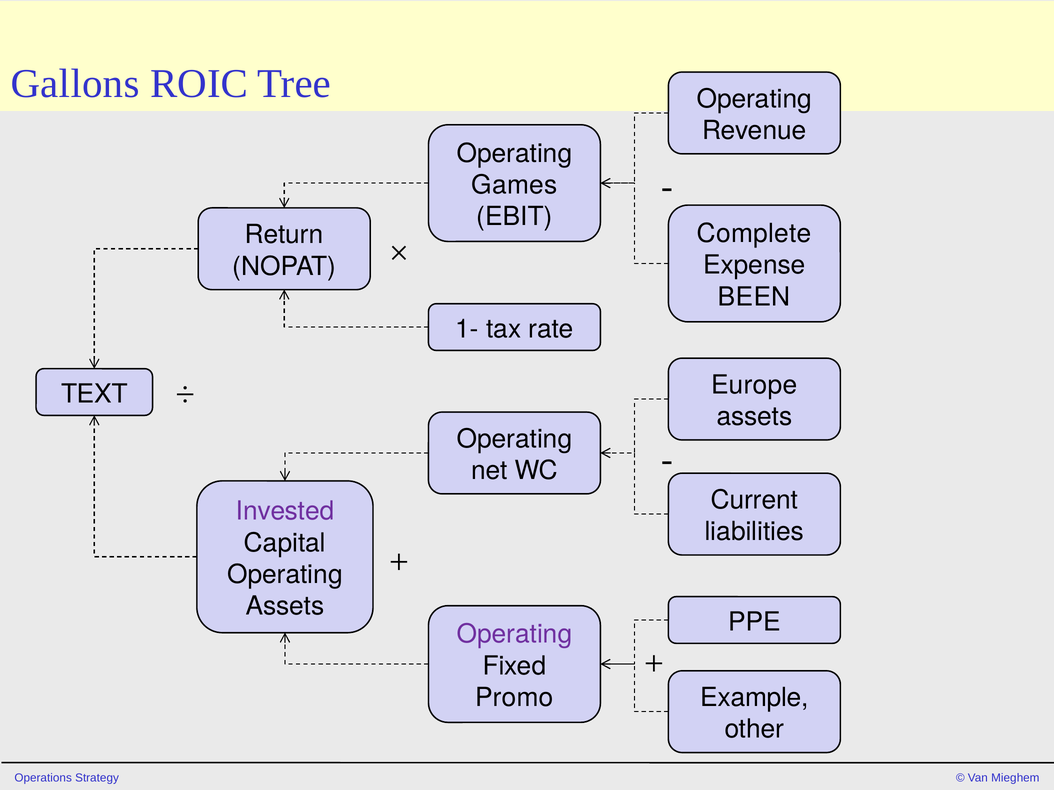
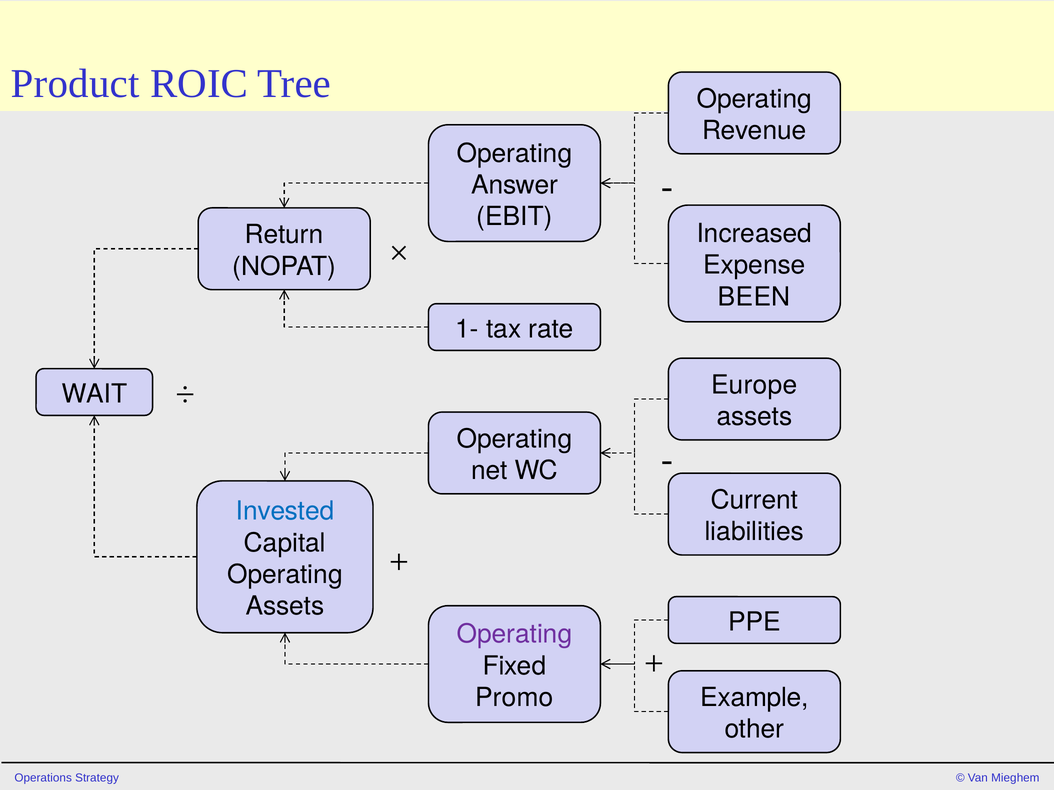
Gallons: Gallons -> Product
Games: Games -> Answer
Complete: Complete -> Increased
TEXT: TEXT -> WAIT
Invested colour: purple -> blue
